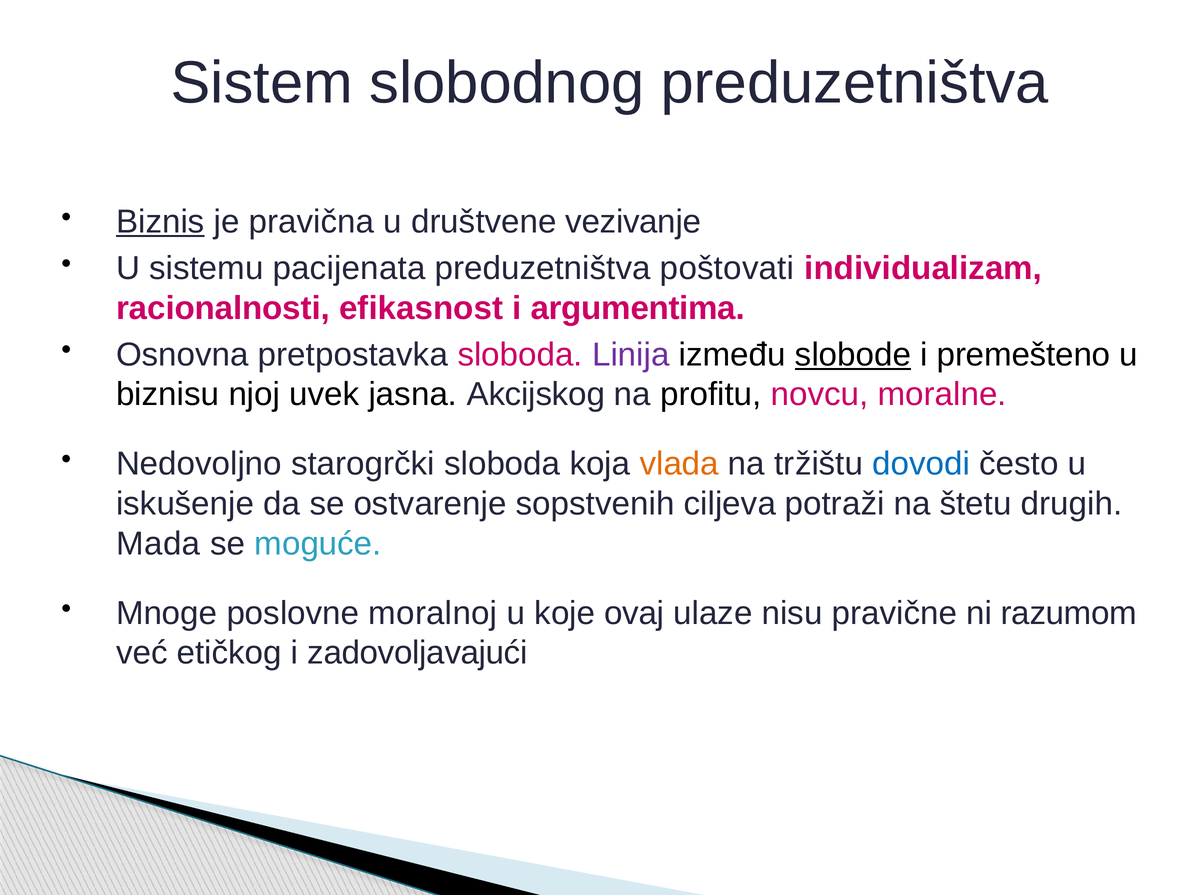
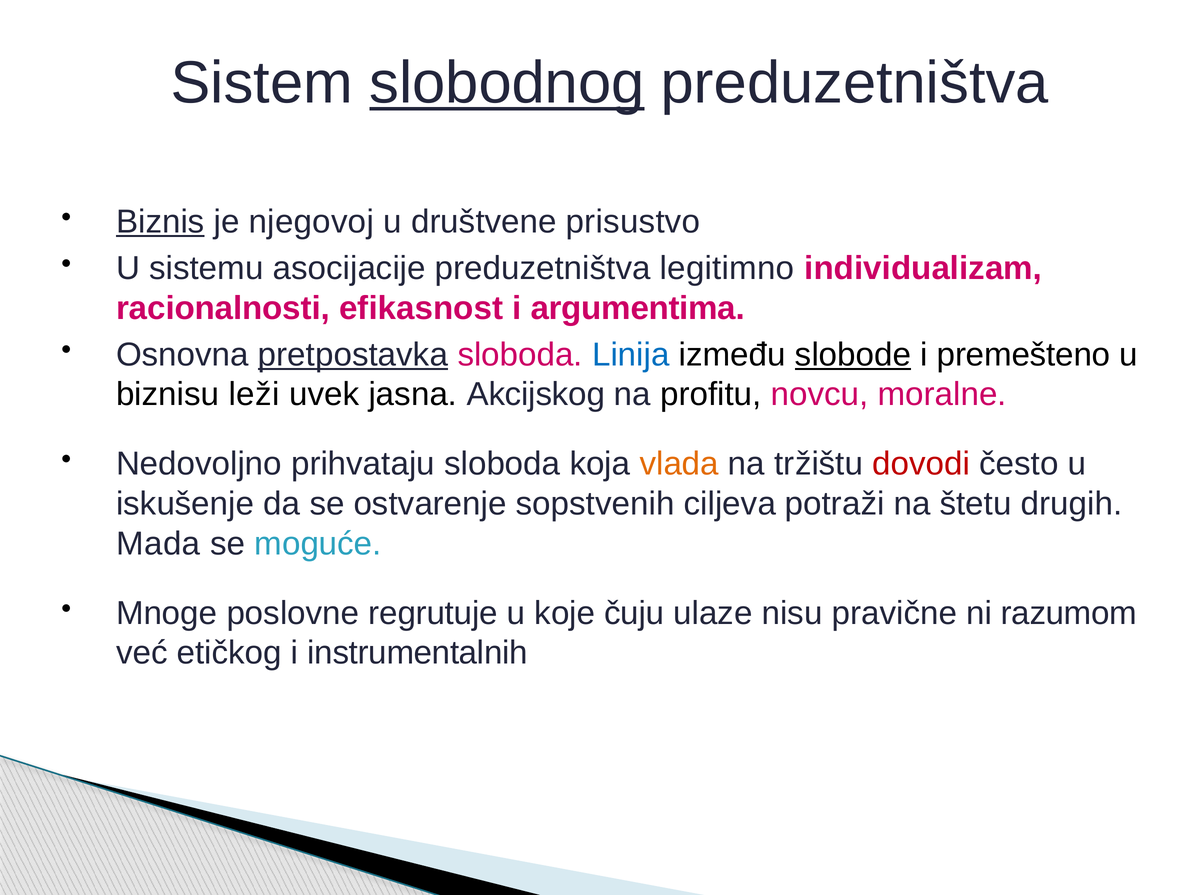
slobodnog underline: none -> present
pravična: pravična -> njegovoj
vezivanje: vezivanje -> prisustvo
pacijenata: pacijenata -> asocijacije
poštovati: poštovati -> legitimno
pretpostavka underline: none -> present
Linija colour: purple -> blue
njoj: njoj -> leži
starogrčki: starogrčki -> prihvataju
dovodi colour: blue -> red
moralnoj: moralnoj -> regrutuje
ovaj: ovaj -> čuju
zadovoljavajući: zadovoljavajući -> instrumentalnih
